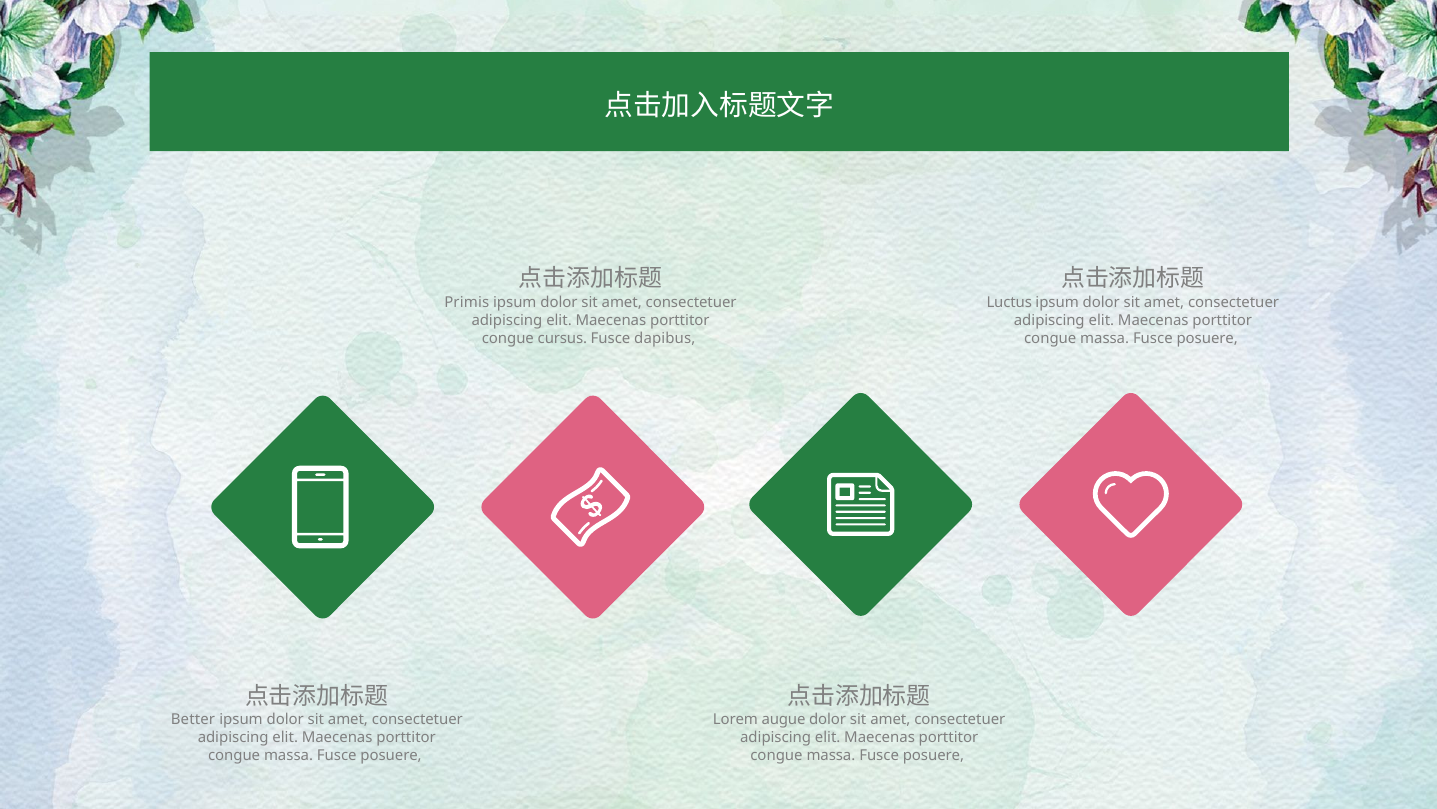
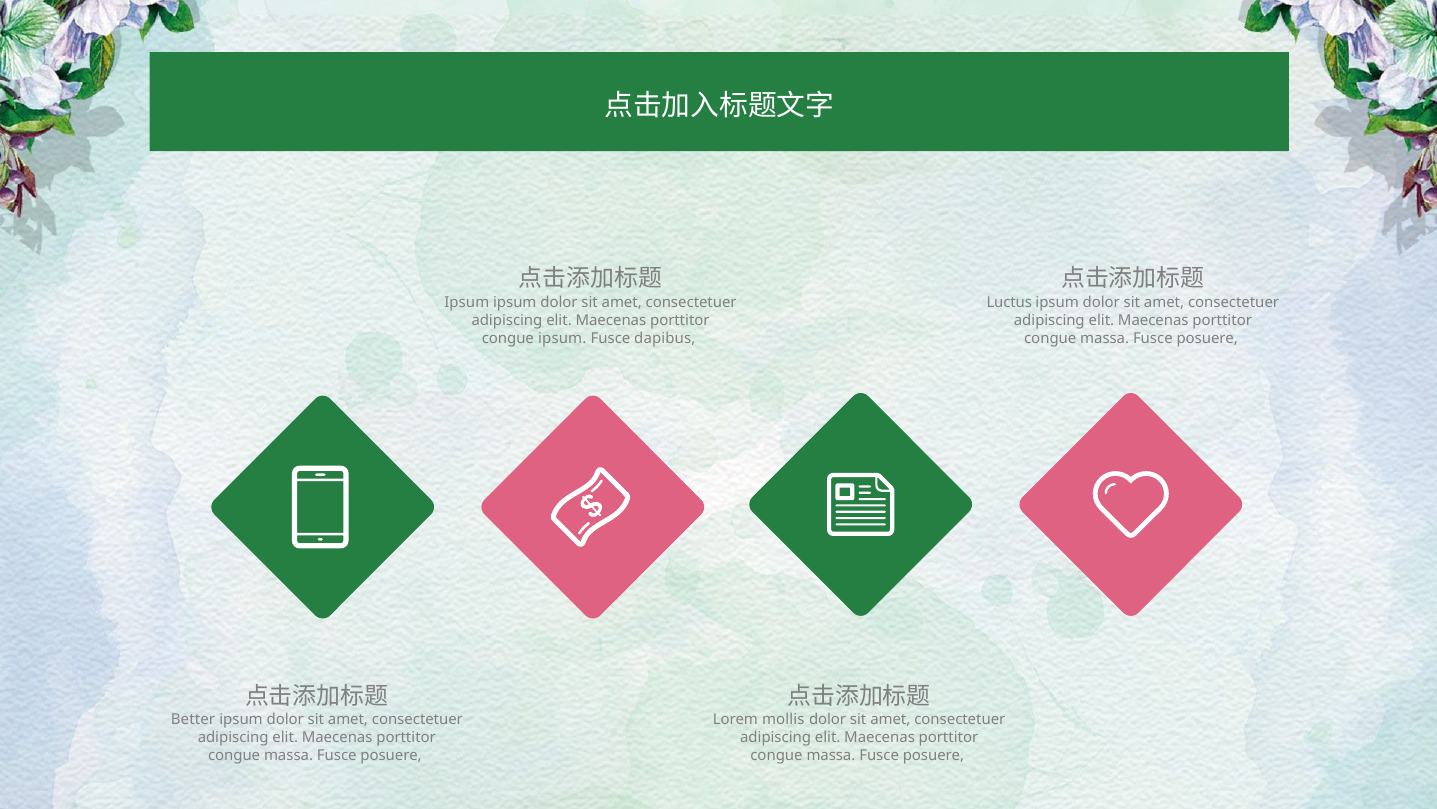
Primis at (467, 302): Primis -> Ipsum
congue cursus: cursus -> ipsum
augue: augue -> mollis
